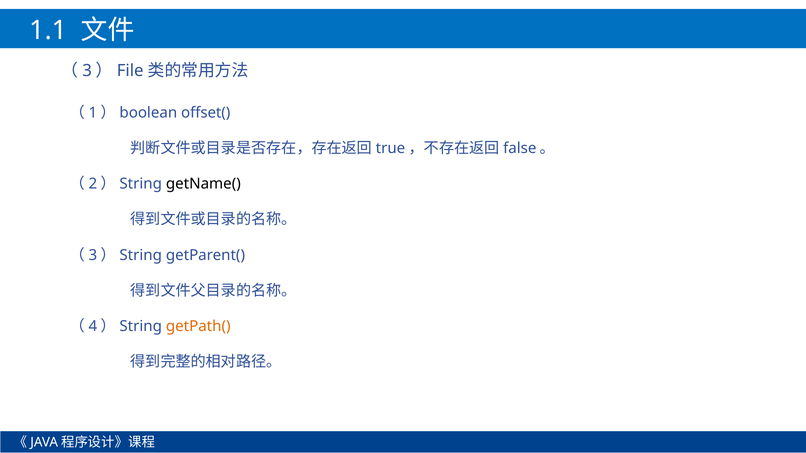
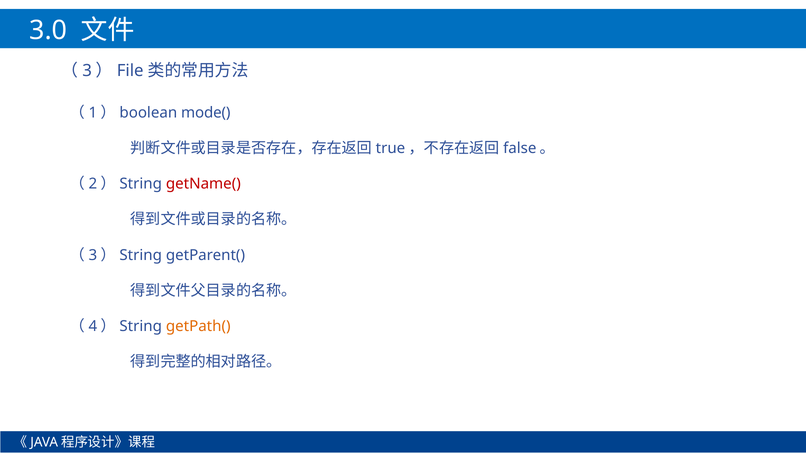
1.1: 1.1 -> 3.0
offset(: offset( -> mode(
getName( colour: black -> red
